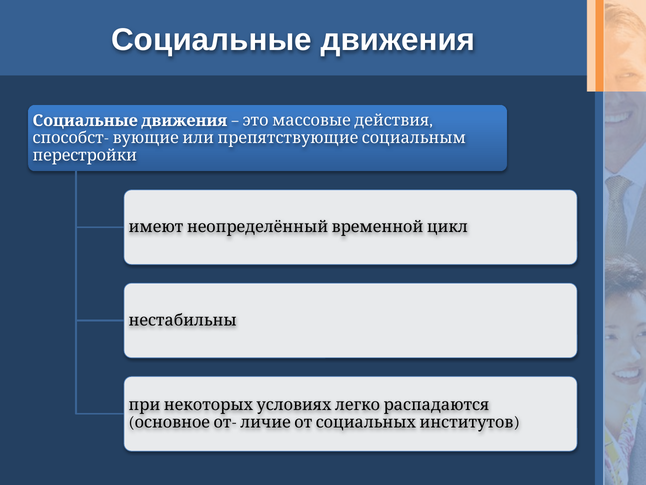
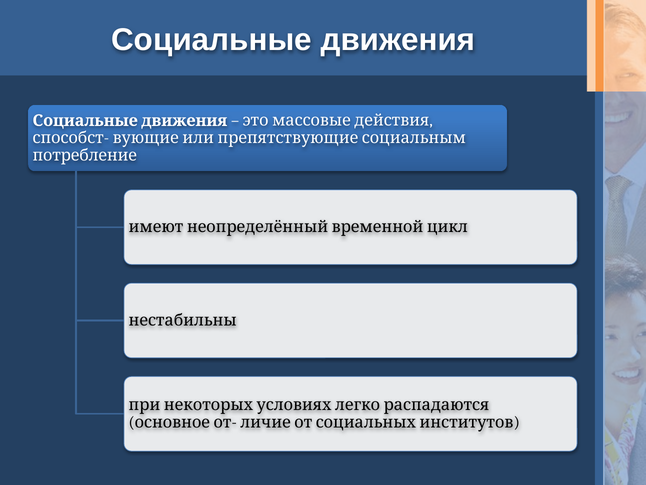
перестройки: перестройки -> потребление
